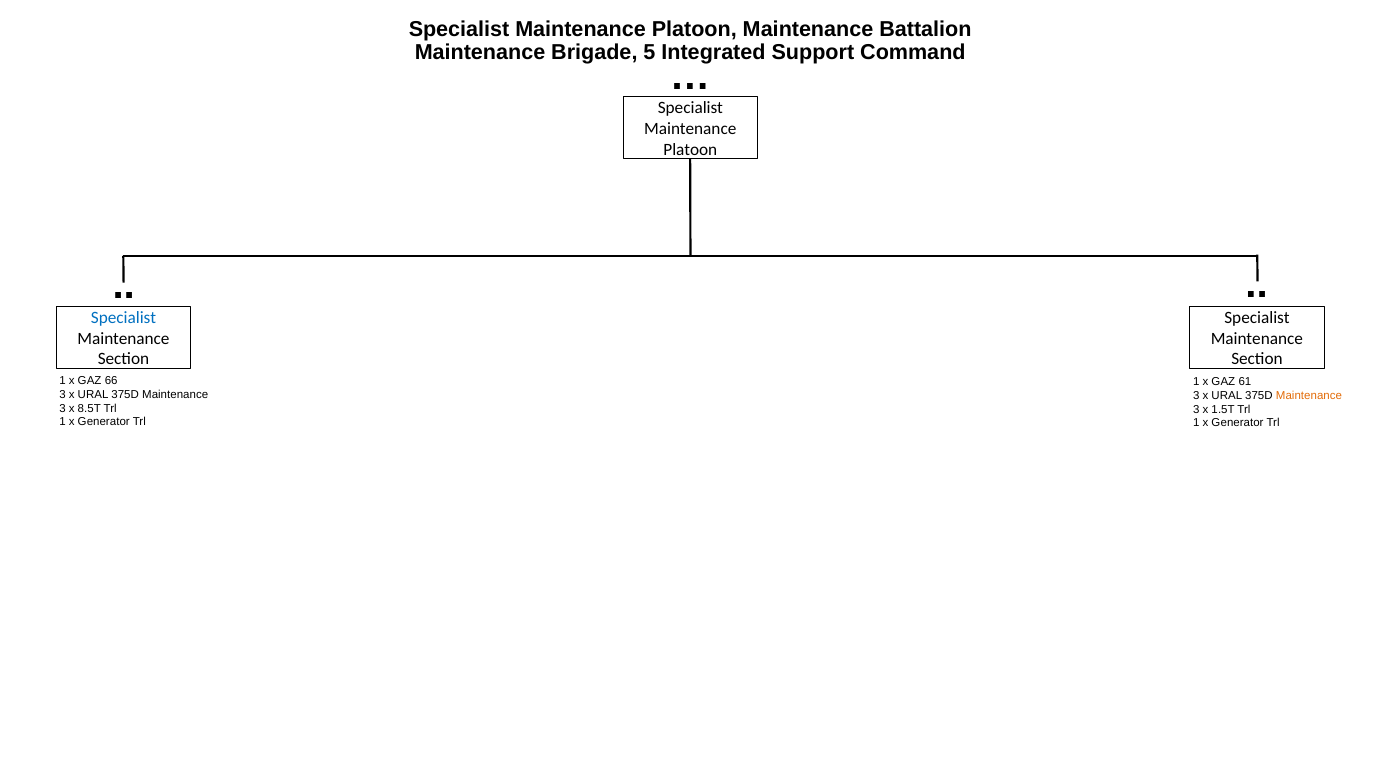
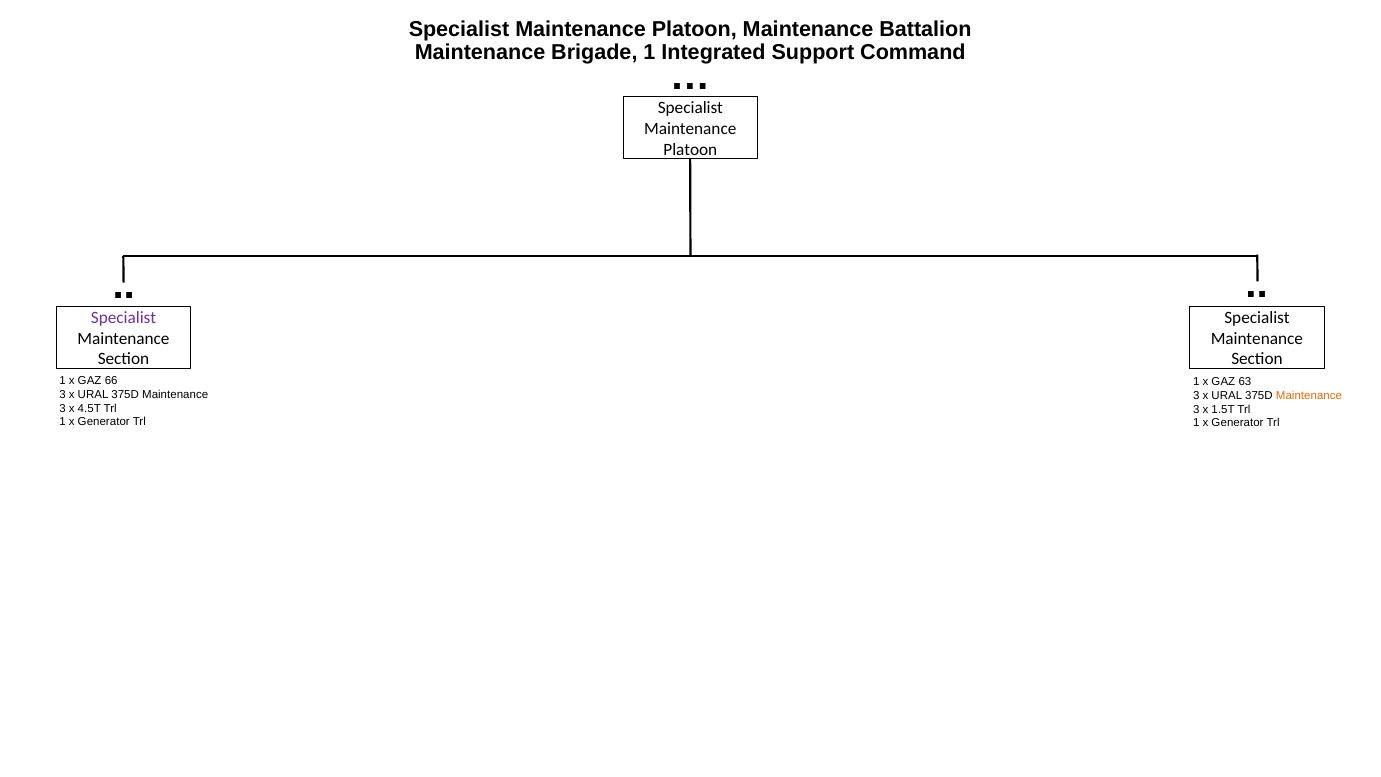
Brigade 5: 5 -> 1
Specialist at (124, 318) colour: blue -> purple
61: 61 -> 63
8.5T: 8.5T -> 4.5T
